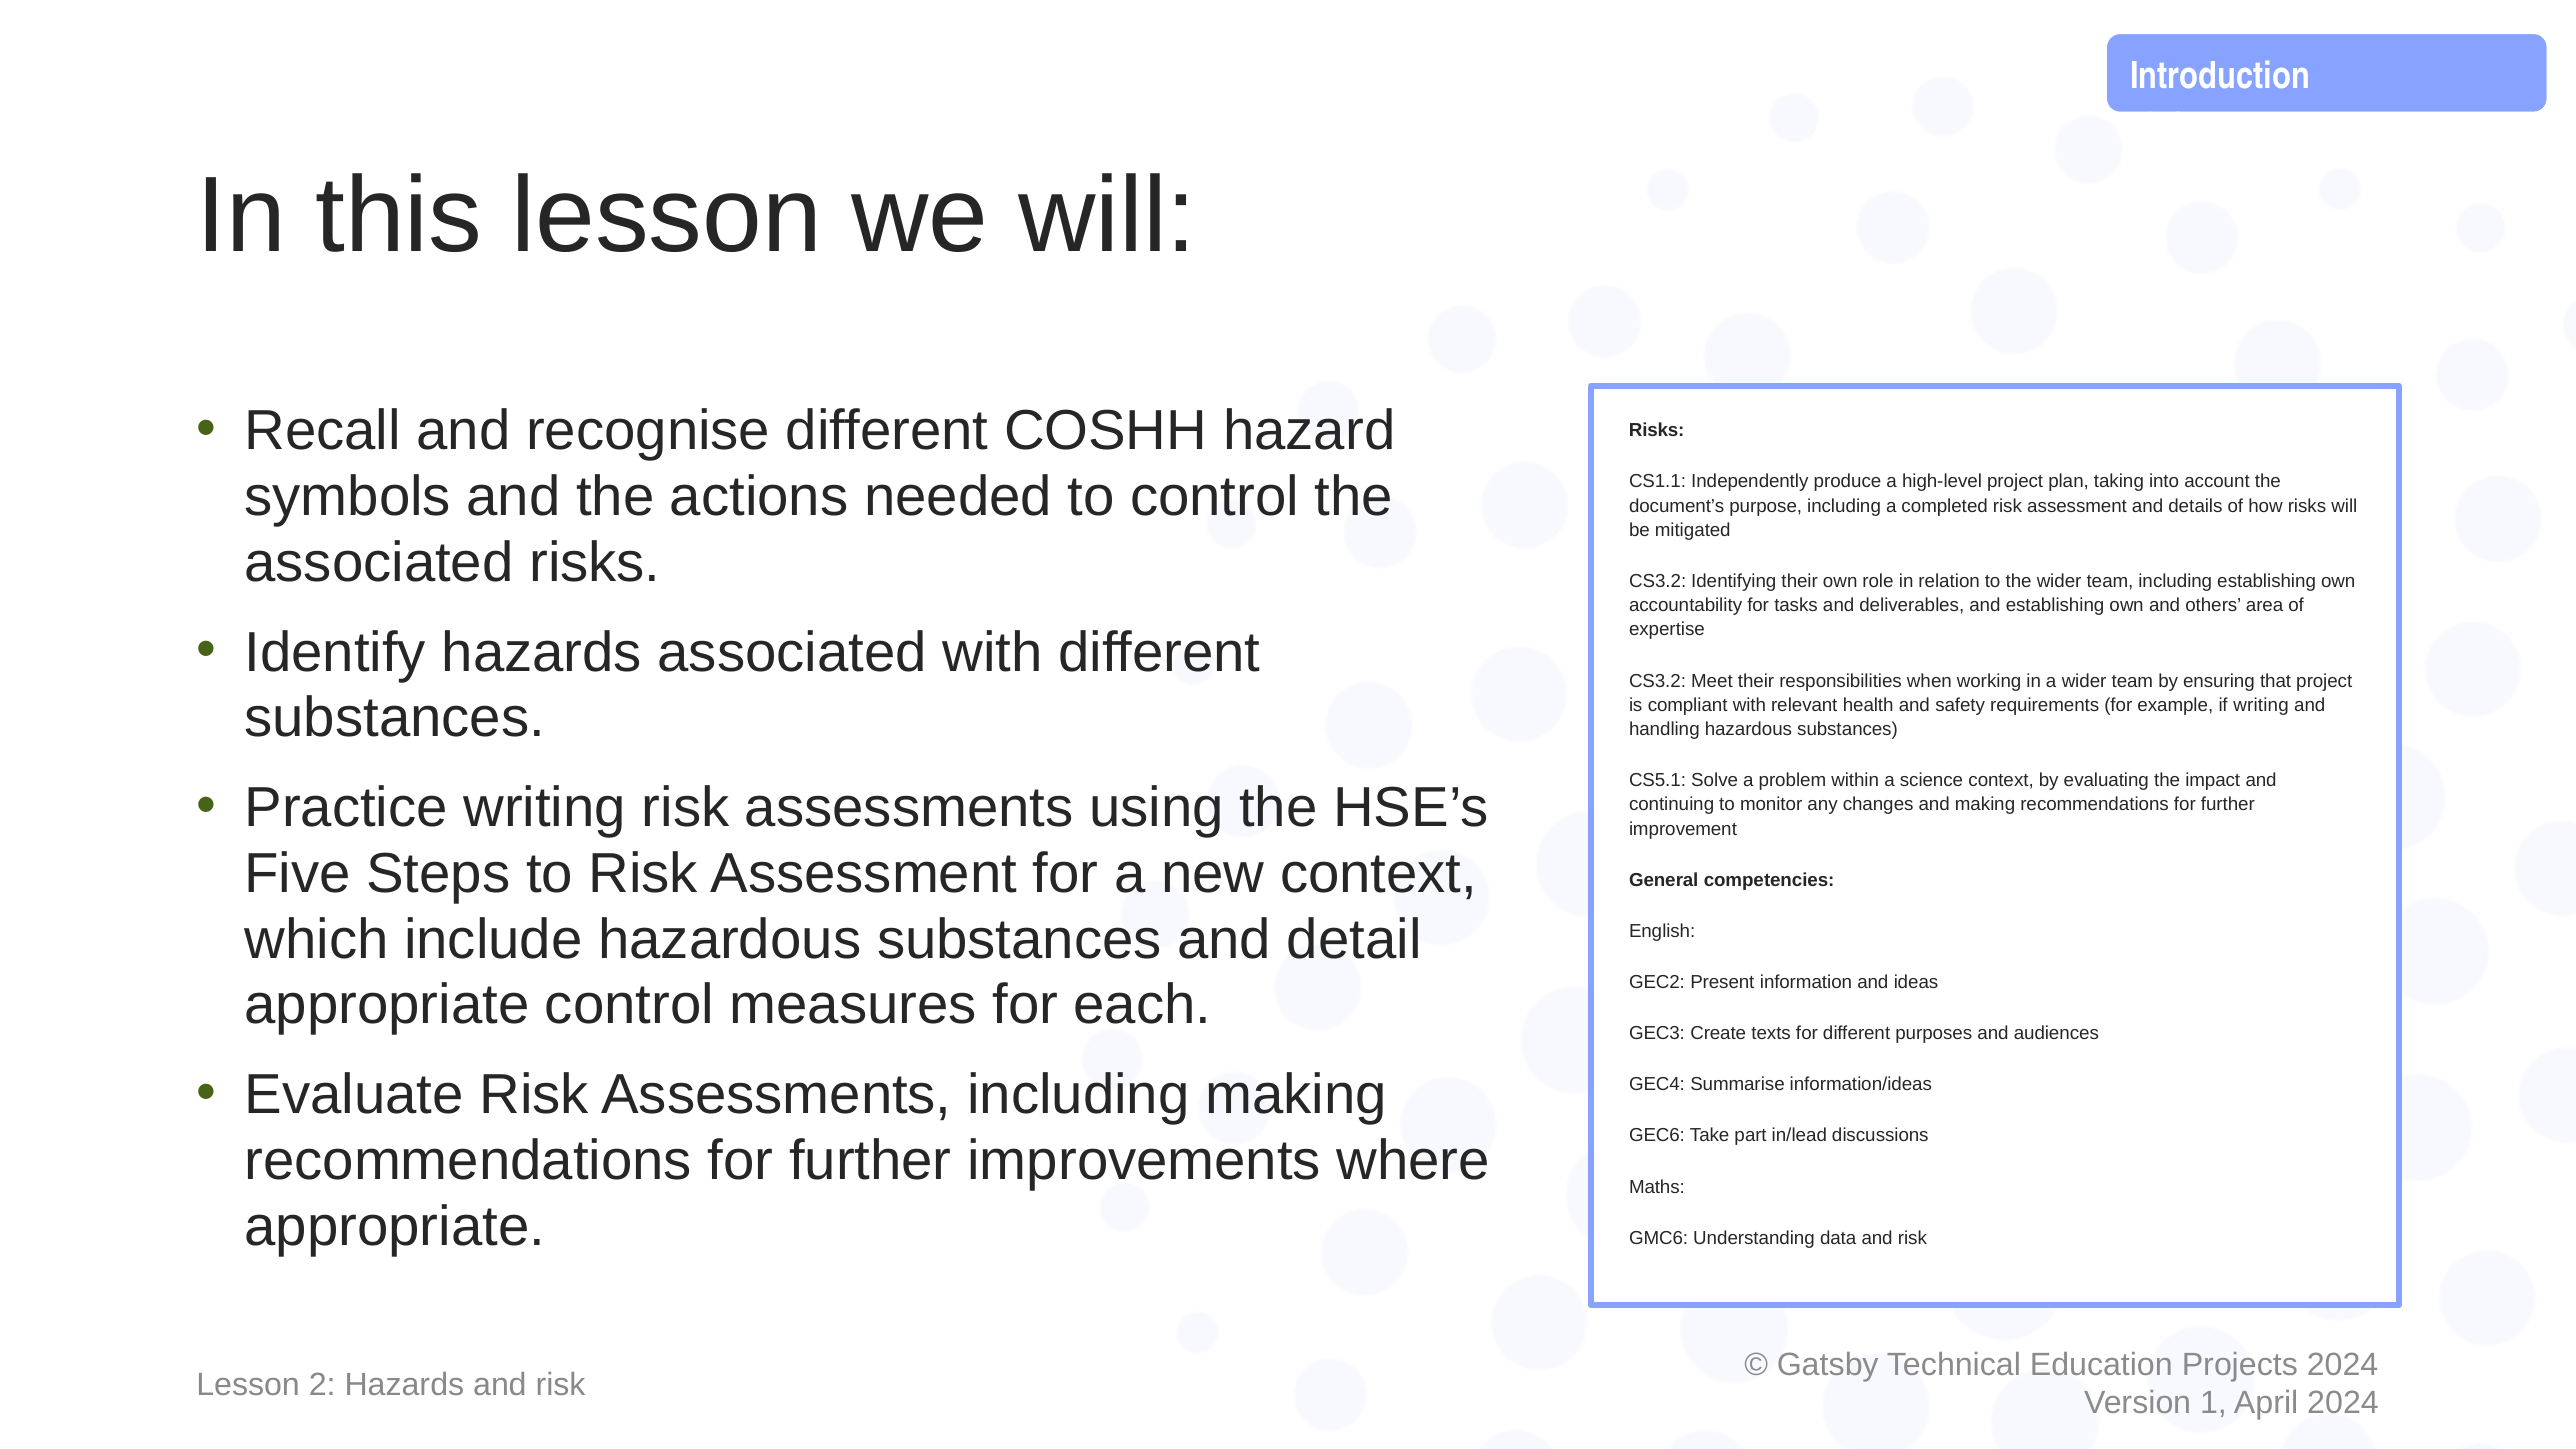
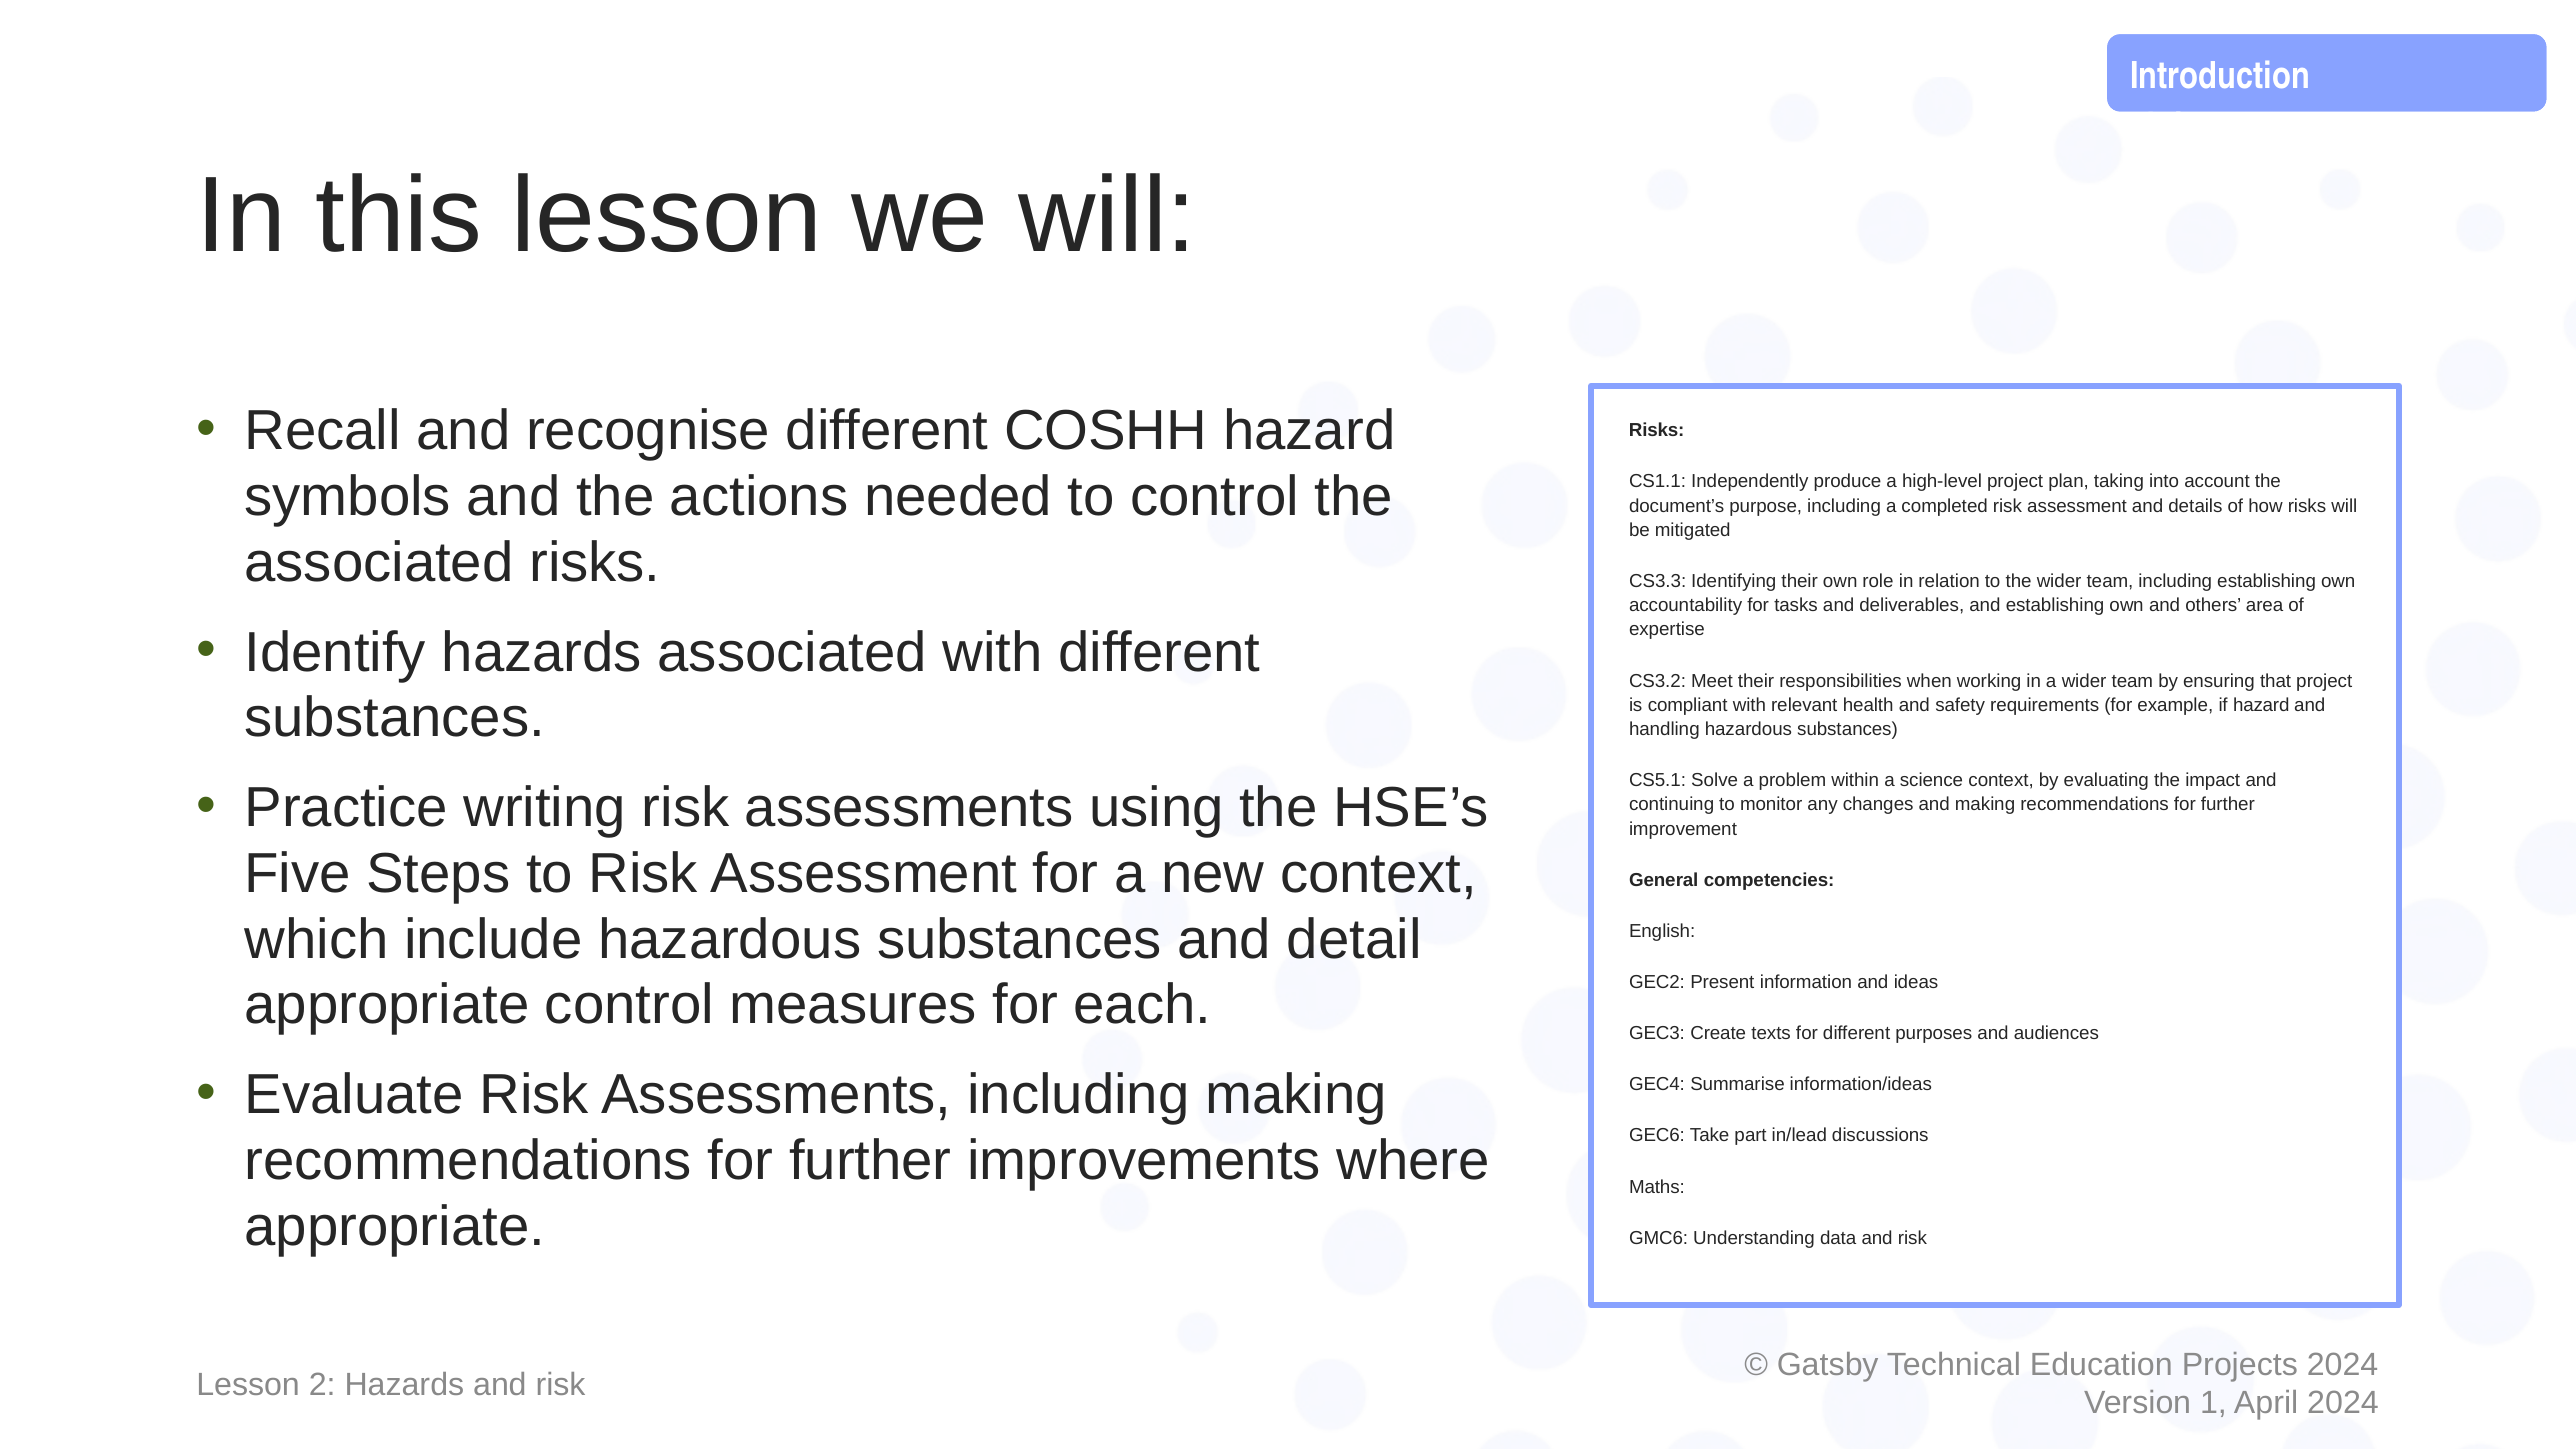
CS3.2 at (1658, 581): CS3.2 -> CS3.3
if writing: writing -> hazard
